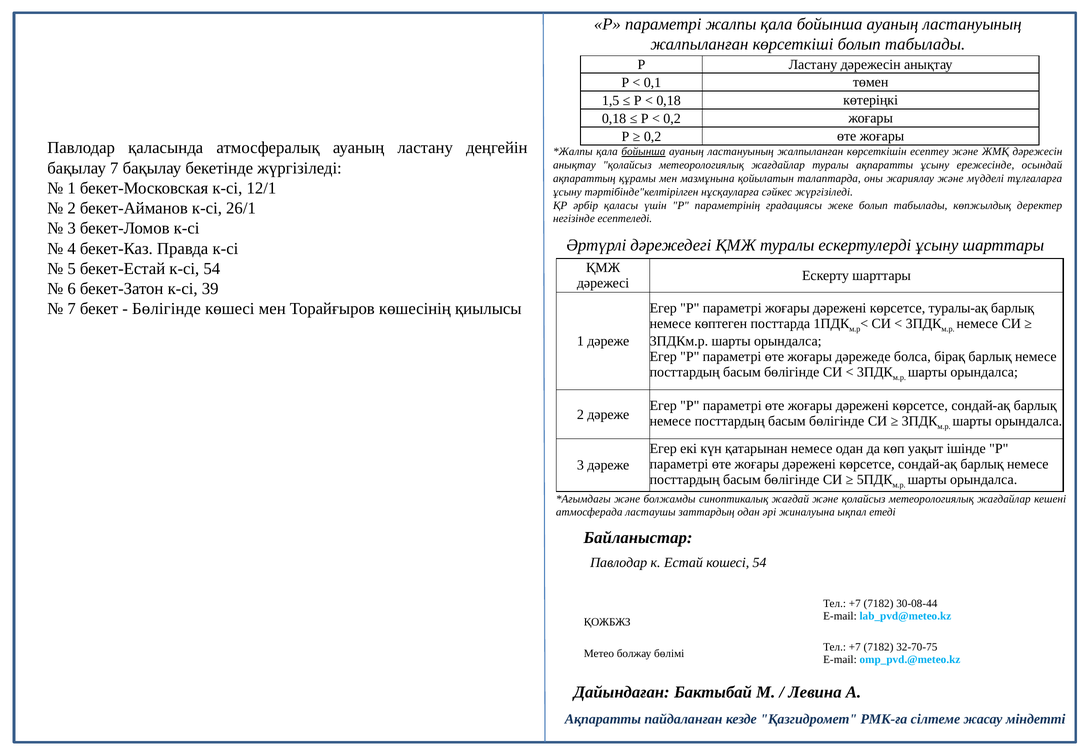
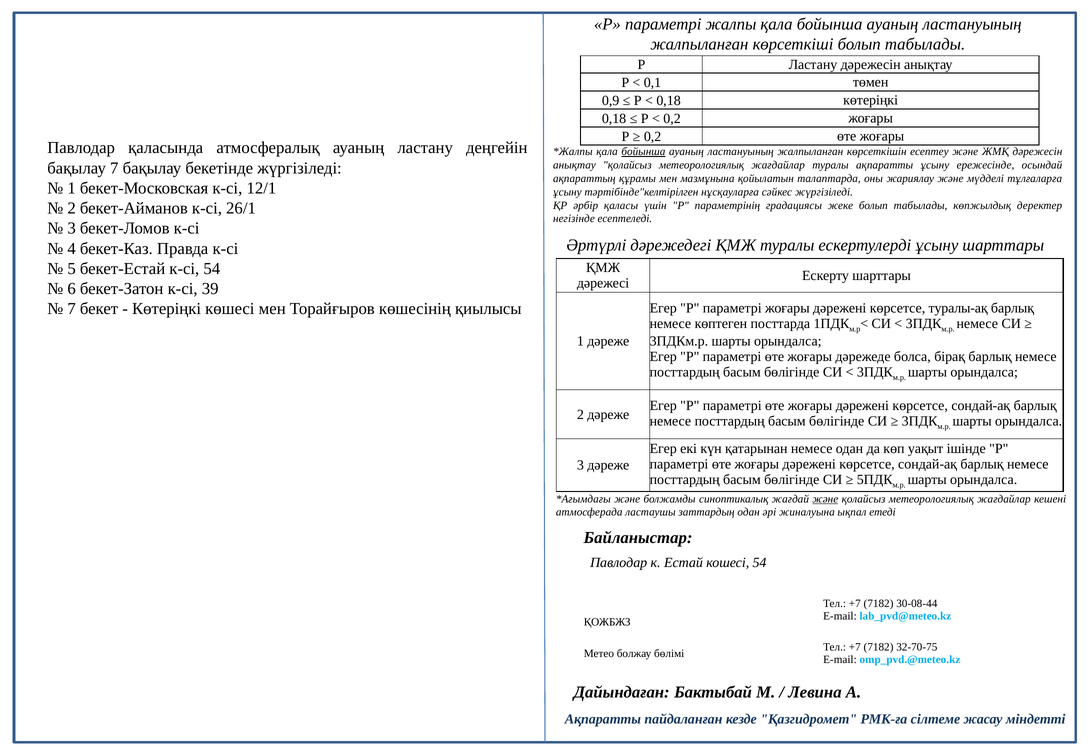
1,5: 1,5 -> 0,9
Бөлігінде at (166, 309): Бөлігінде -> Көтеріңкі
және at (825, 499) underline: none -> present
